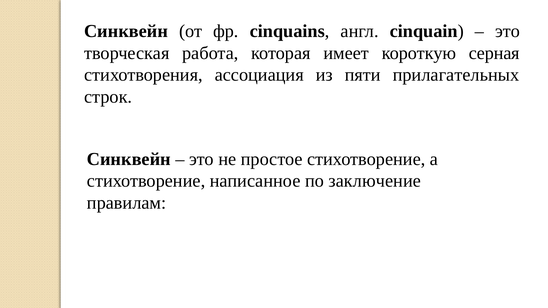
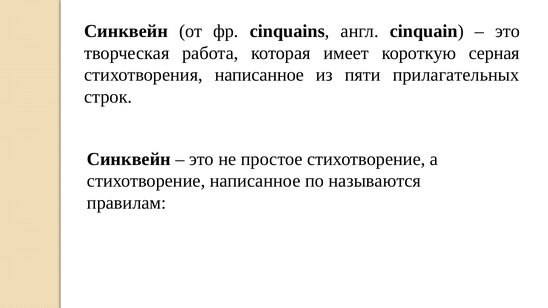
стихотворения ассоциация: ассоциация -> написанное
заключение: заключение -> называются
